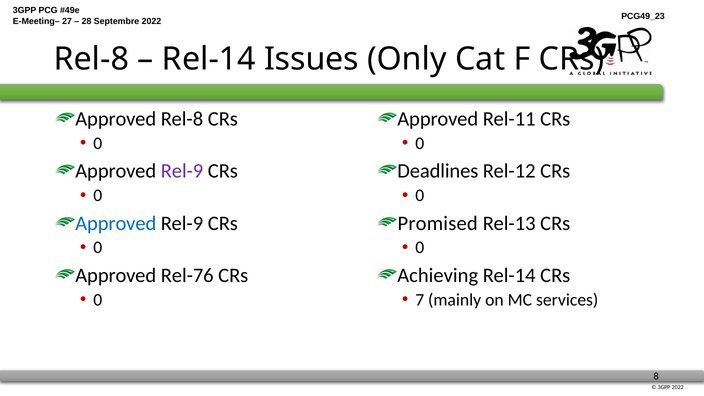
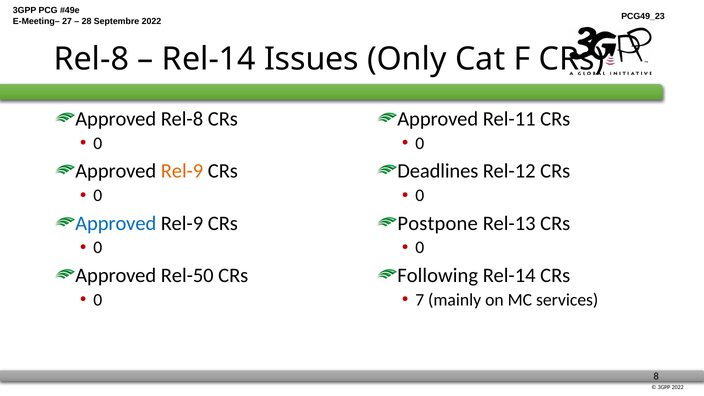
Rel-9 at (182, 171) colour: purple -> orange
Promised: Promised -> Postpone
Rel-76: Rel-76 -> Rel-50
Achieving: Achieving -> Following
